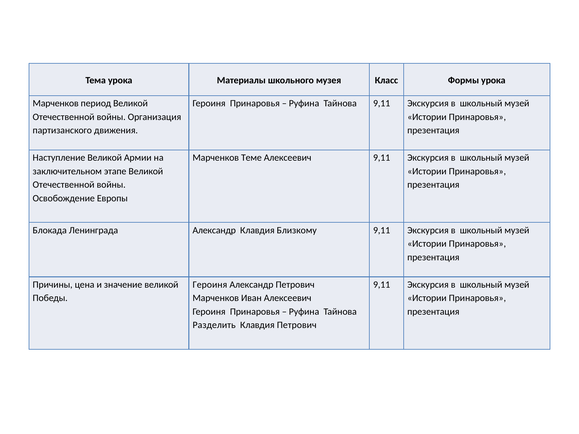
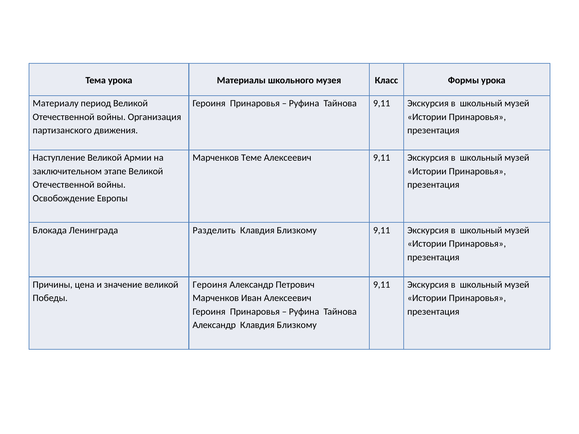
Марченков at (56, 103): Марченков -> Материалу
Ленинграда Александр: Александр -> Разделить
Разделить at (214, 325): Разделить -> Александр
Петрович at (297, 325): Петрович -> Близкому
